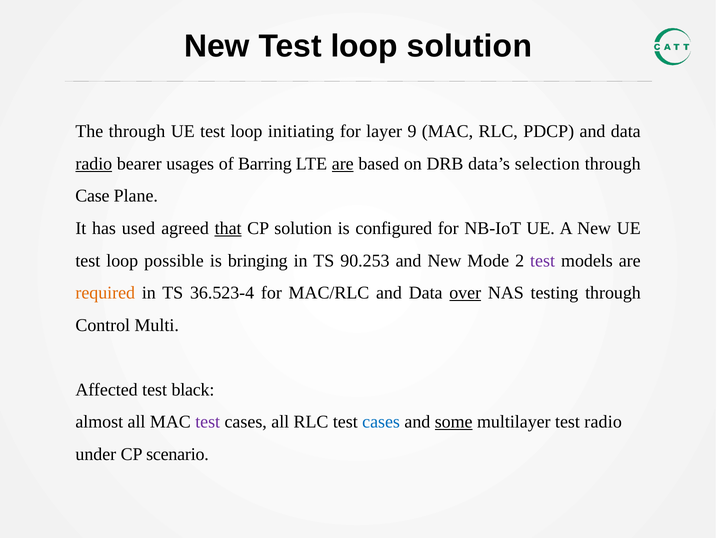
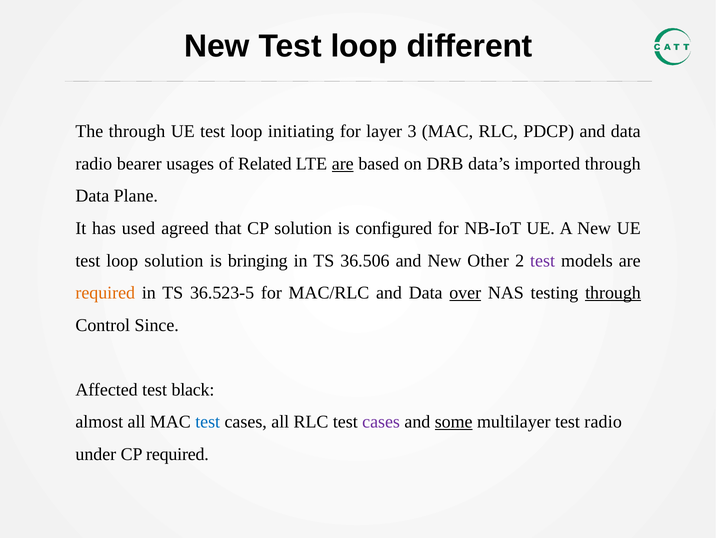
loop solution: solution -> different
9: 9 -> 3
radio at (94, 164) underline: present -> none
Barring: Barring -> Related
selection: selection -> imported
Case at (92, 196): Case -> Data
that underline: present -> none
loop possible: possible -> solution
90.253: 90.253 -> 36.506
Mode: Mode -> Other
36.523-4: 36.523-4 -> 36.523-5
through at (613, 293) underline: none -> present
Multi: Multi -> Since
test at (208, 422) colour: purple -> blue
cases at (381, 422) colour: blue -> purple
CP scenario: scenario -> required
